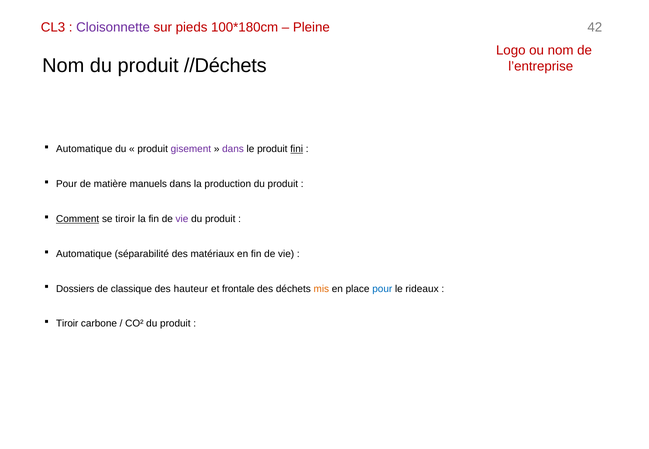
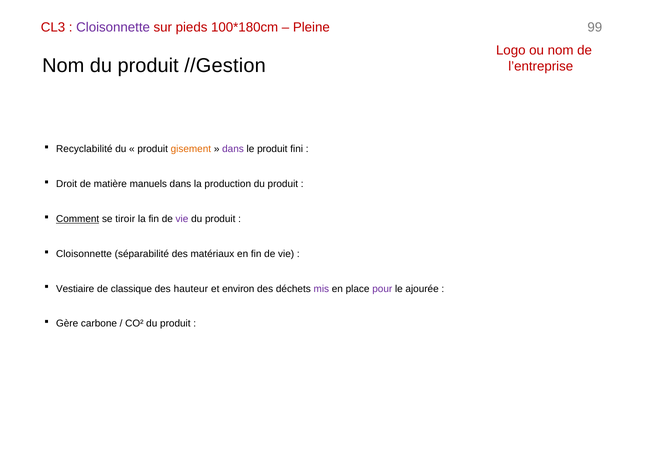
42: 42 -> 99
//Déchets: //Déchets -> //Gestion
Automatique at (84, 149): Automatique -> Recyclabilité
gisement colour: purple -> orange
fini underline: present -> none
Pour at (67, 184): Pour -> Droit
Automatique at (84, 254): Automatique -> Cloisonnette
Dossiers: Dossiers -> Vestiaire
frontale: frontale -> environ
mis colour: orange -> purple
pour at (382, 289) colour: blue -> purple
rideaux: rideaux -> ajourée
Tiroir at (67, 324): Tiroir -> Gère
